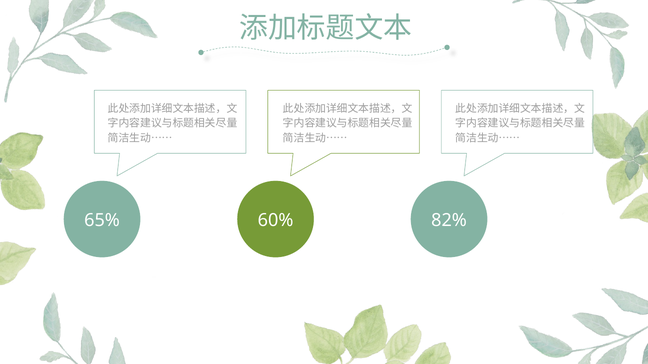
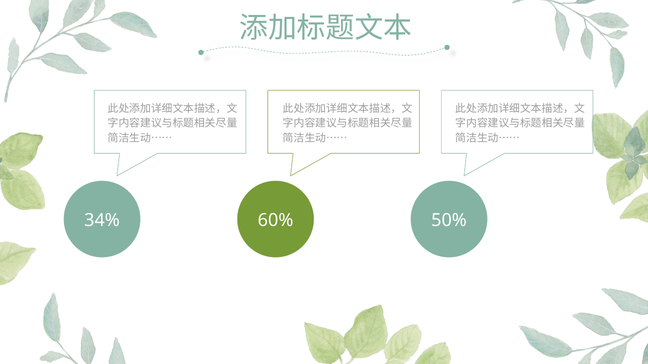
65%: 65% -> 34%
82%: 82% -> 50%
